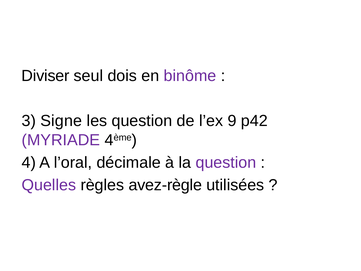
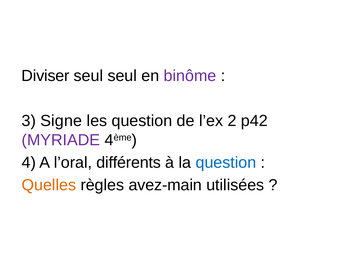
seul dois: dois -> seul
9: 9 -> 2
décimale: décimale -> différents
question at (226, 162) colour: purple -> blue
Quelles colour: purple -> orange
avez-règle: avez-règle -> avez-main
